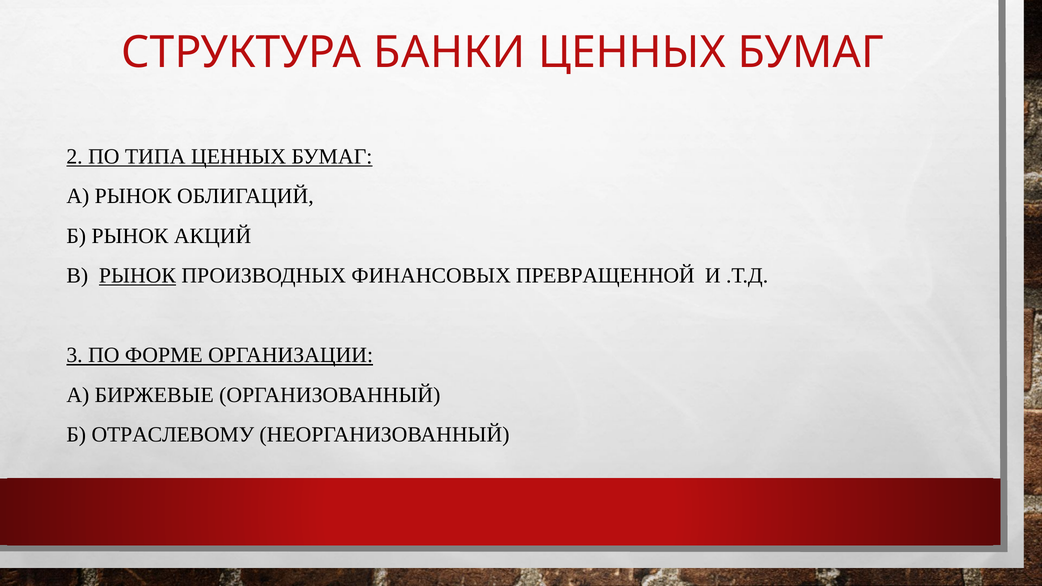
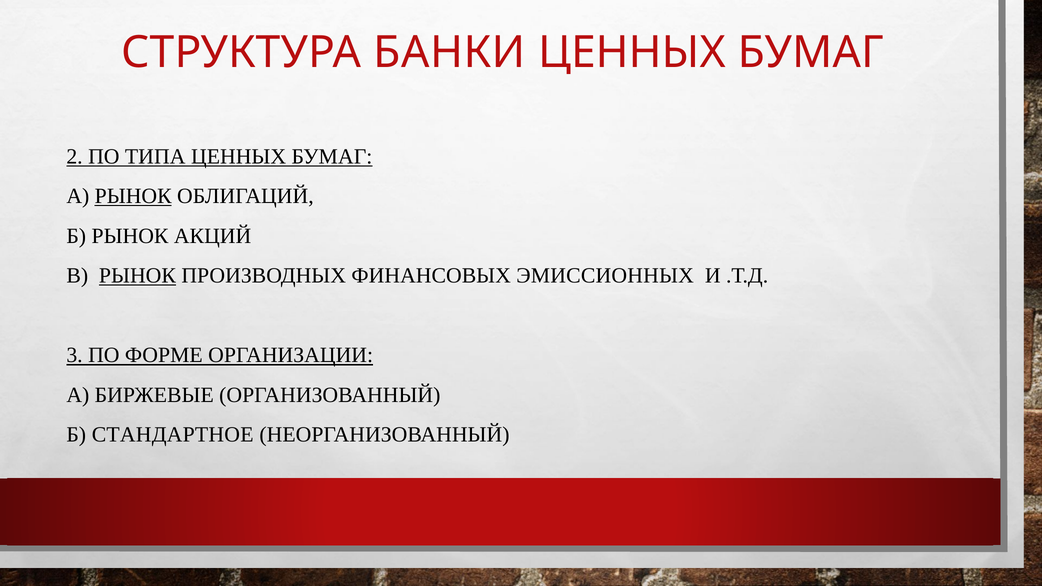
РЫНОК at (133, 196) underline: none -> present
ПРЕВРАЩЕННОЙ: ПРЕВРАЩЕННОЙ -> ЭМИССИОННЫХ
ОТРАСЛЕВОМУ: ОТРАСЛЕВОМУ -> СТАНДАРТНОЕ
